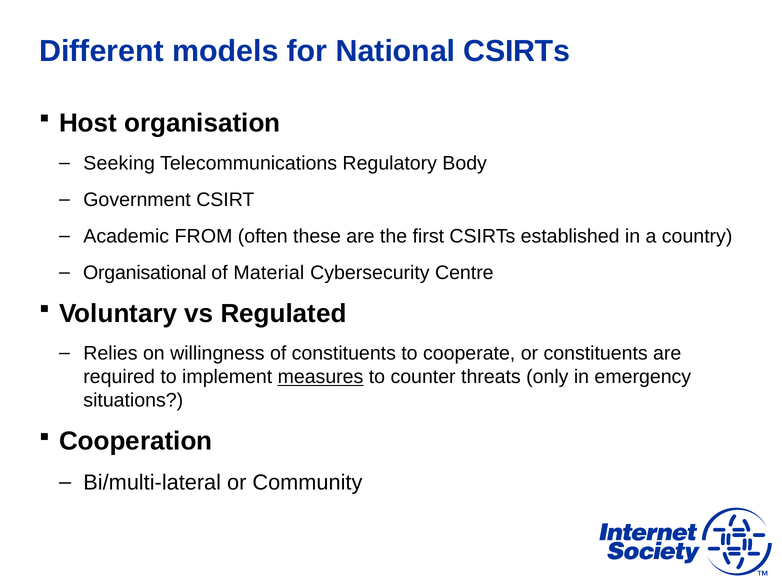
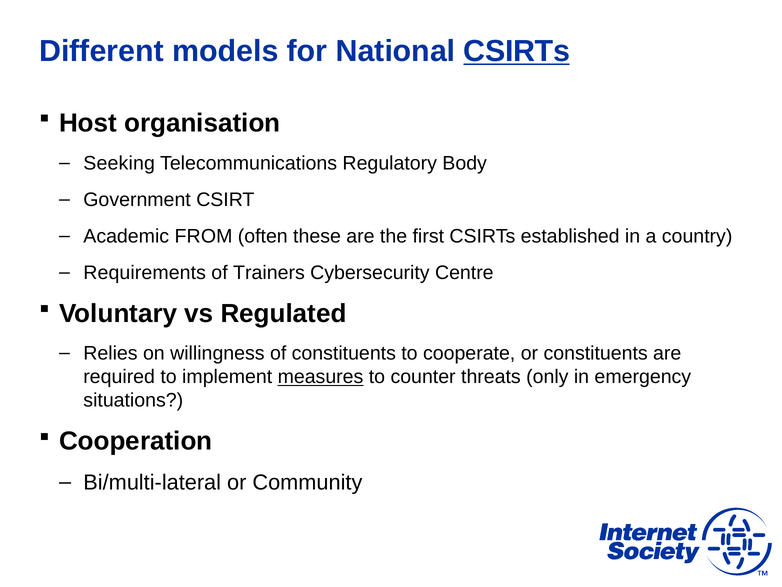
CSIRTs at (517, 51) underline: none -> present
Organisational at (145, 272): Organisational -> Requirements
Material: Material -> Trainers
